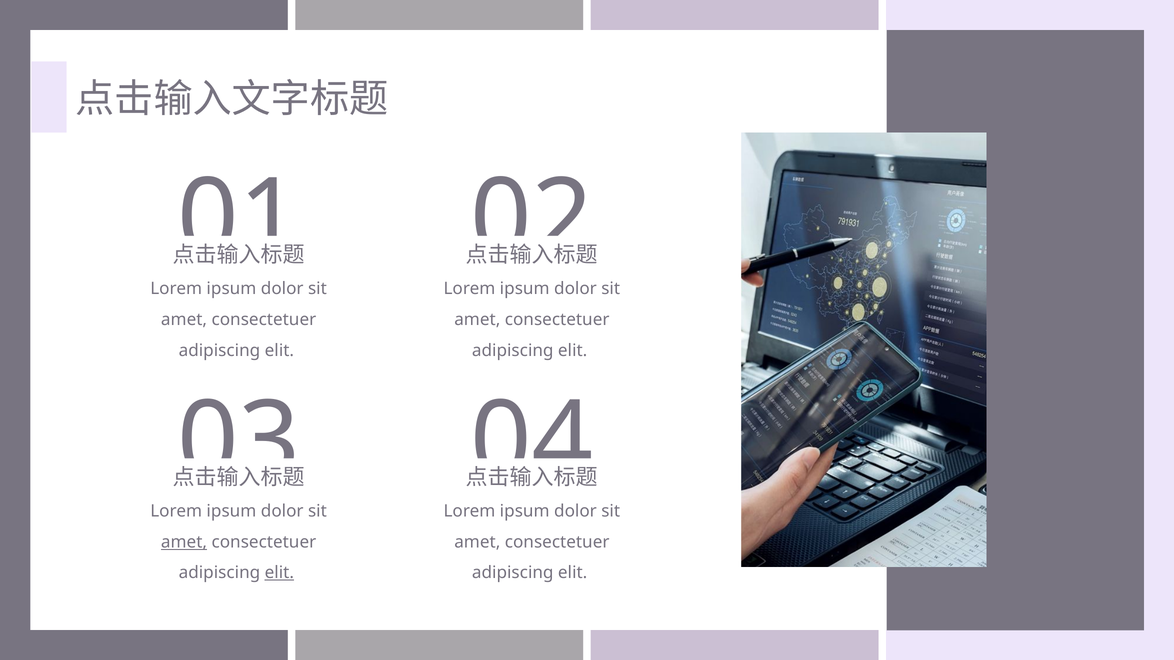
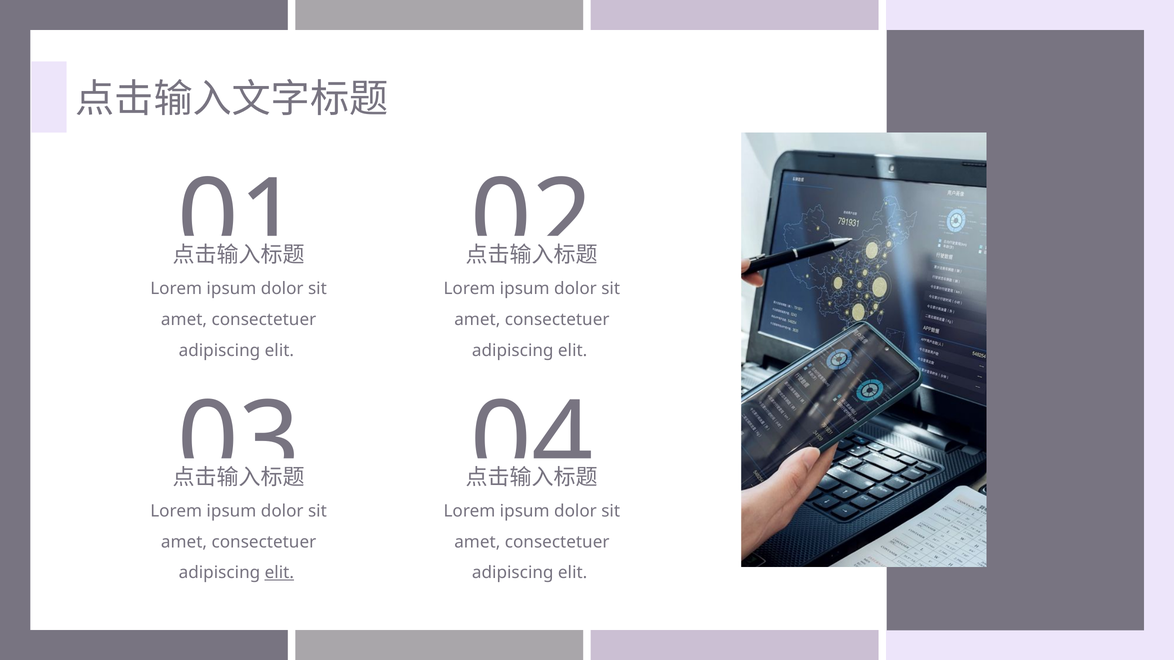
amet at (184, 542) underline: present -> none
